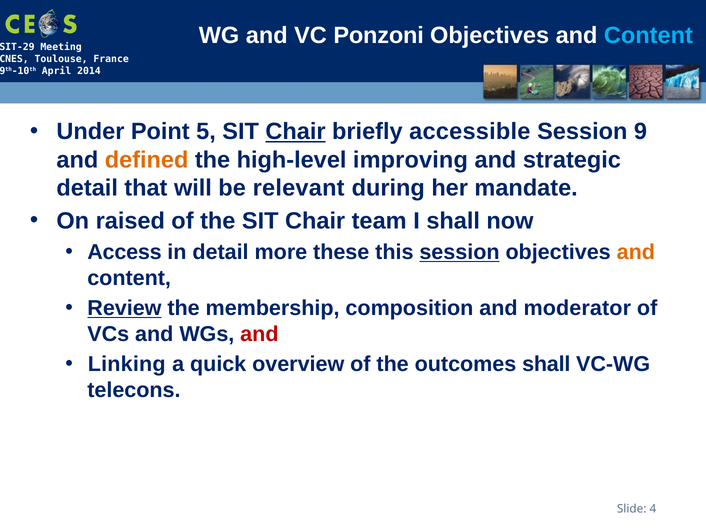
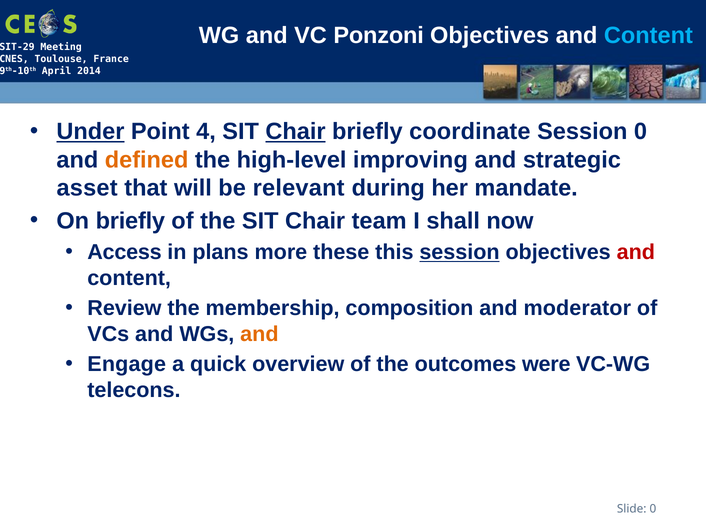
Under underline: none -> present
5: 5 -> 4
accessible: accessible -> coordinate
Session 9: 9 -> 0
detail at (87, 188): detail -> asset
On raised: raised -> briefly
in detail: detail -> plans
and at (636, 252) colour: orange -> red
Review underline: present -> none
and at (259, 334) colour: red -> orange
Linking: Linking -> Engage
outcomes shall: shall -> were
4 at (653, 509): 4 -> 0
